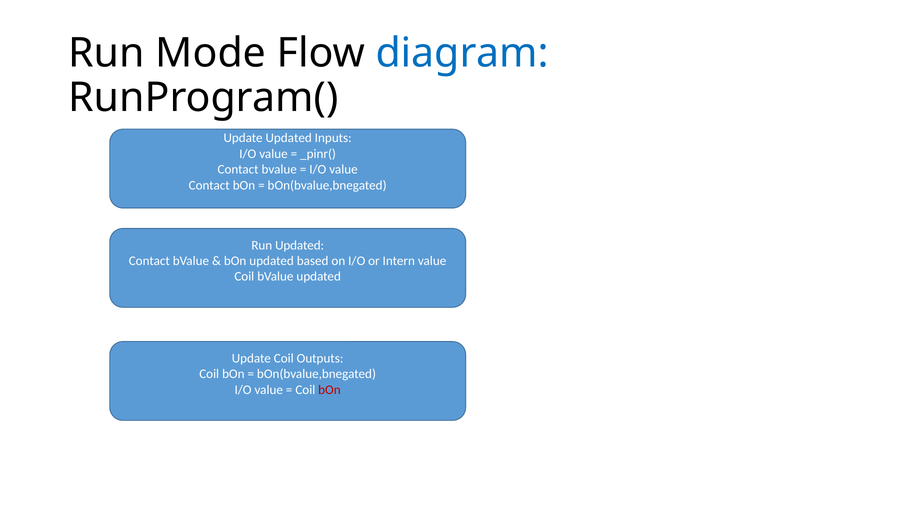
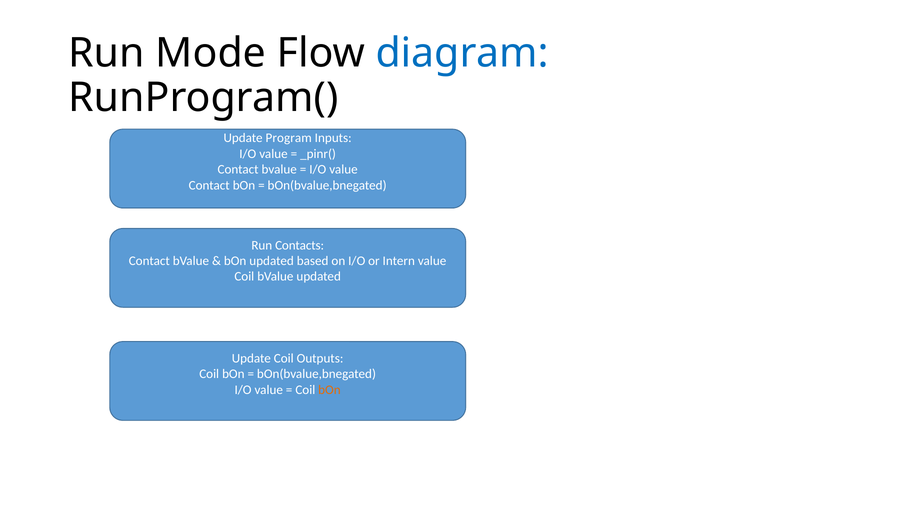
Update Updated: Updated -> Program
Run Updated: Updated -> Contacts
bOn at (329, 389) colour: red -> orange
